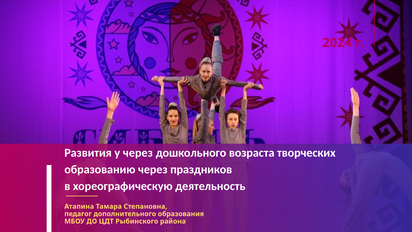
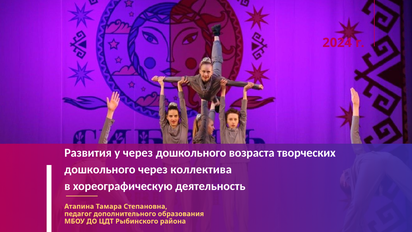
образованию at (100, 169): образованию -> дошкольного
праздников: праздников -> коллектива
